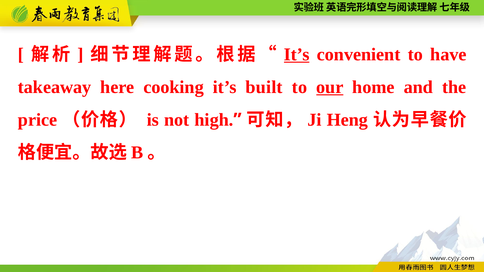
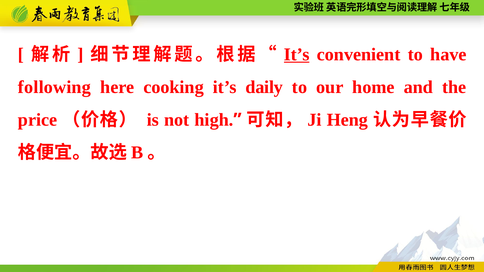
takeaway: takeaway -> following
built: built -> daily
our underline: present -> none
